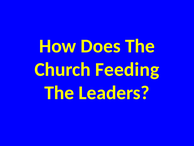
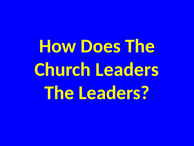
Church Feeding: Feeding -> Leaders
